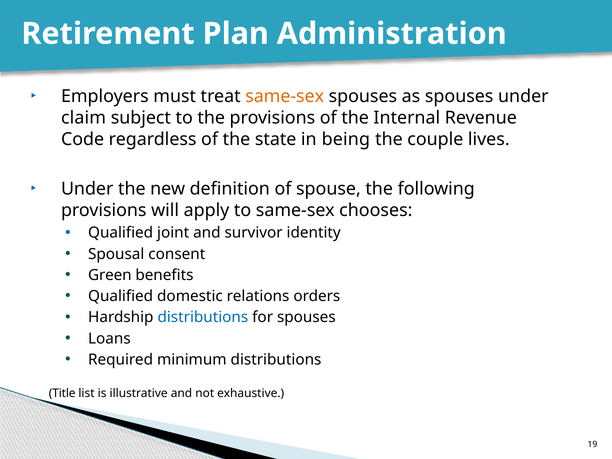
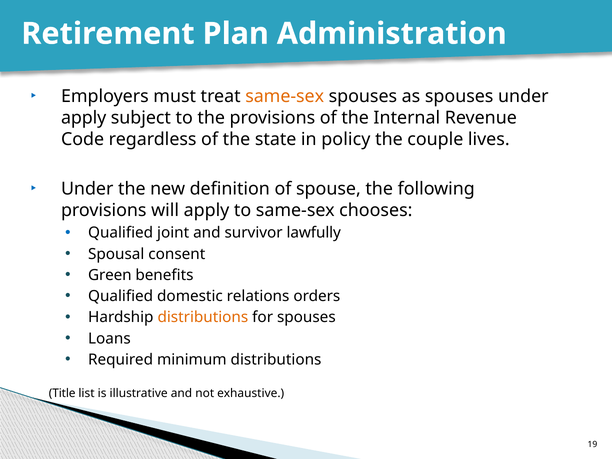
claim at (84, 118): claim -> apply
being: being -> policy
identity: identity -> lawfully
distributions at (203, 317) colour: blue -> orange
